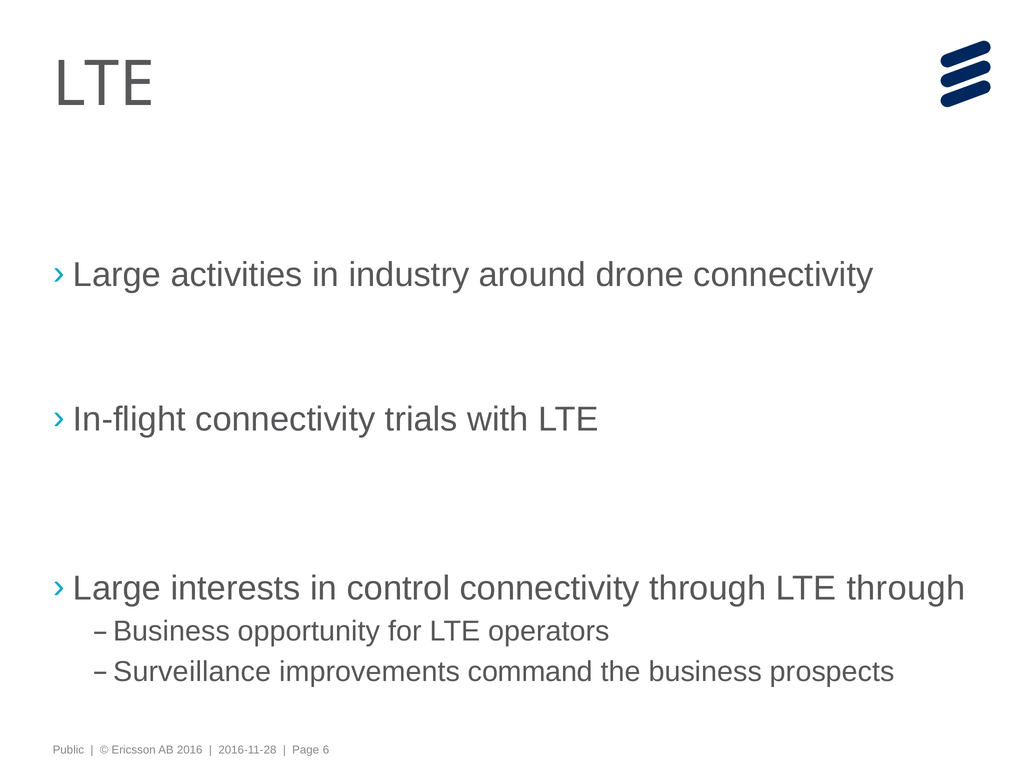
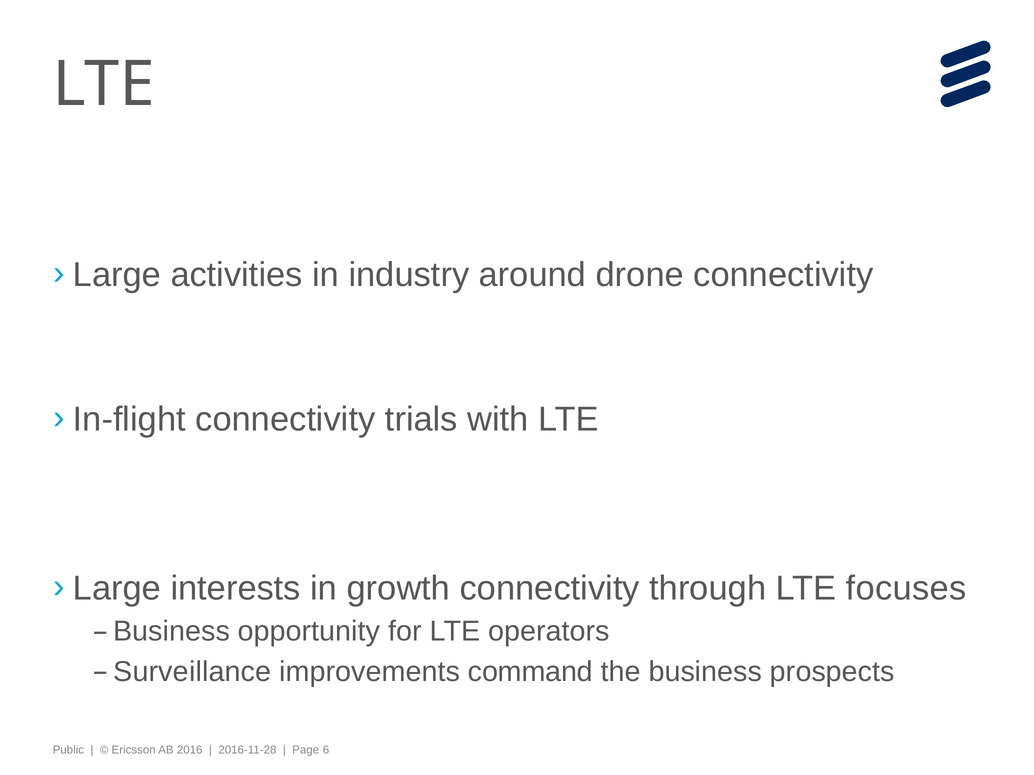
control: control -> growth
LTE through: through -> focuses
